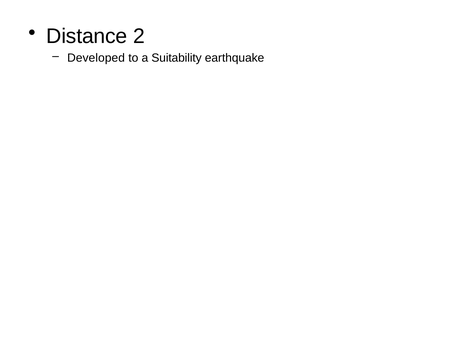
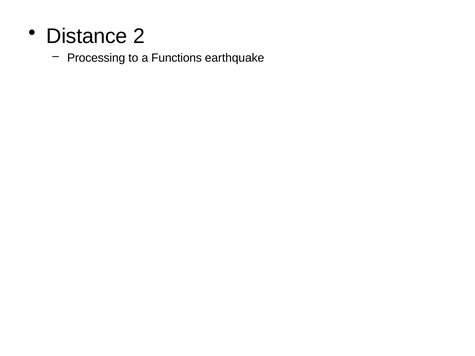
Developed: Developed -> Processing
Suitability: Suitability -> Functions
